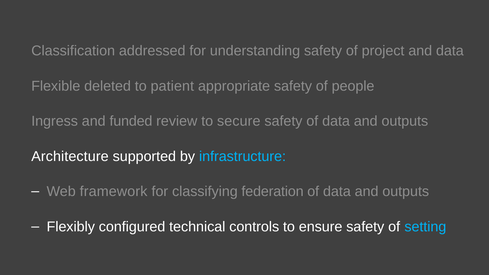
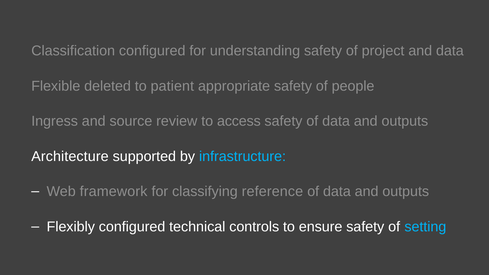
Classification addressed: addressed -> configured
funded: funded -> source
secure: secure -> access
federation: federation -> reference
